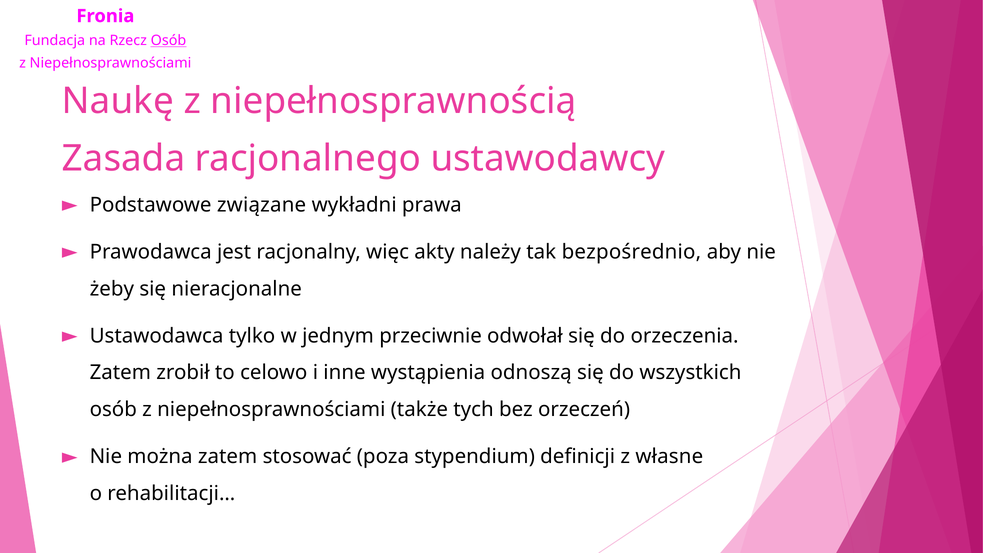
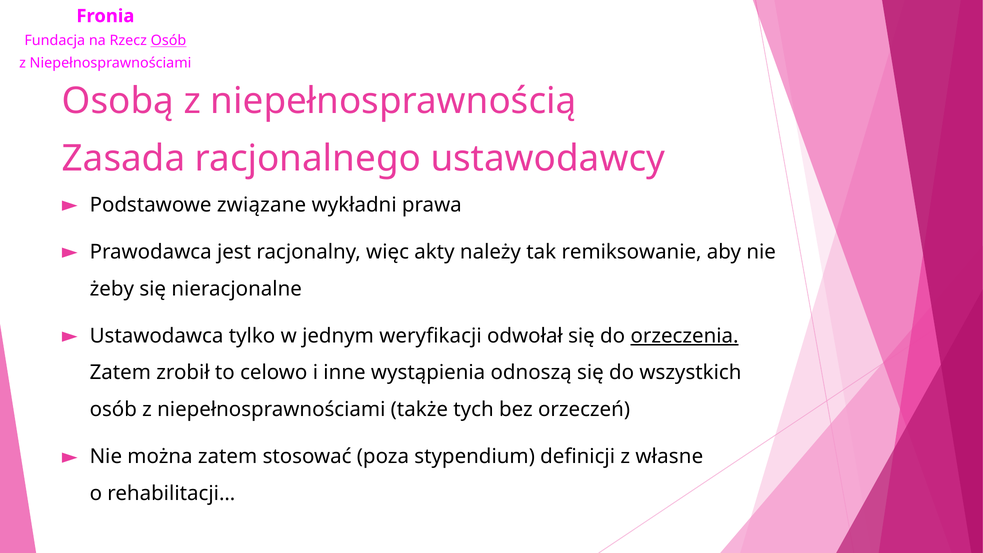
Naukę: Naukę -> Osobą
bezpośrednio: bezpośrednio -> remiksowanie
przeciwnie: przeciwnie -> weryfikacji
orzeczenia underline: none -> present
